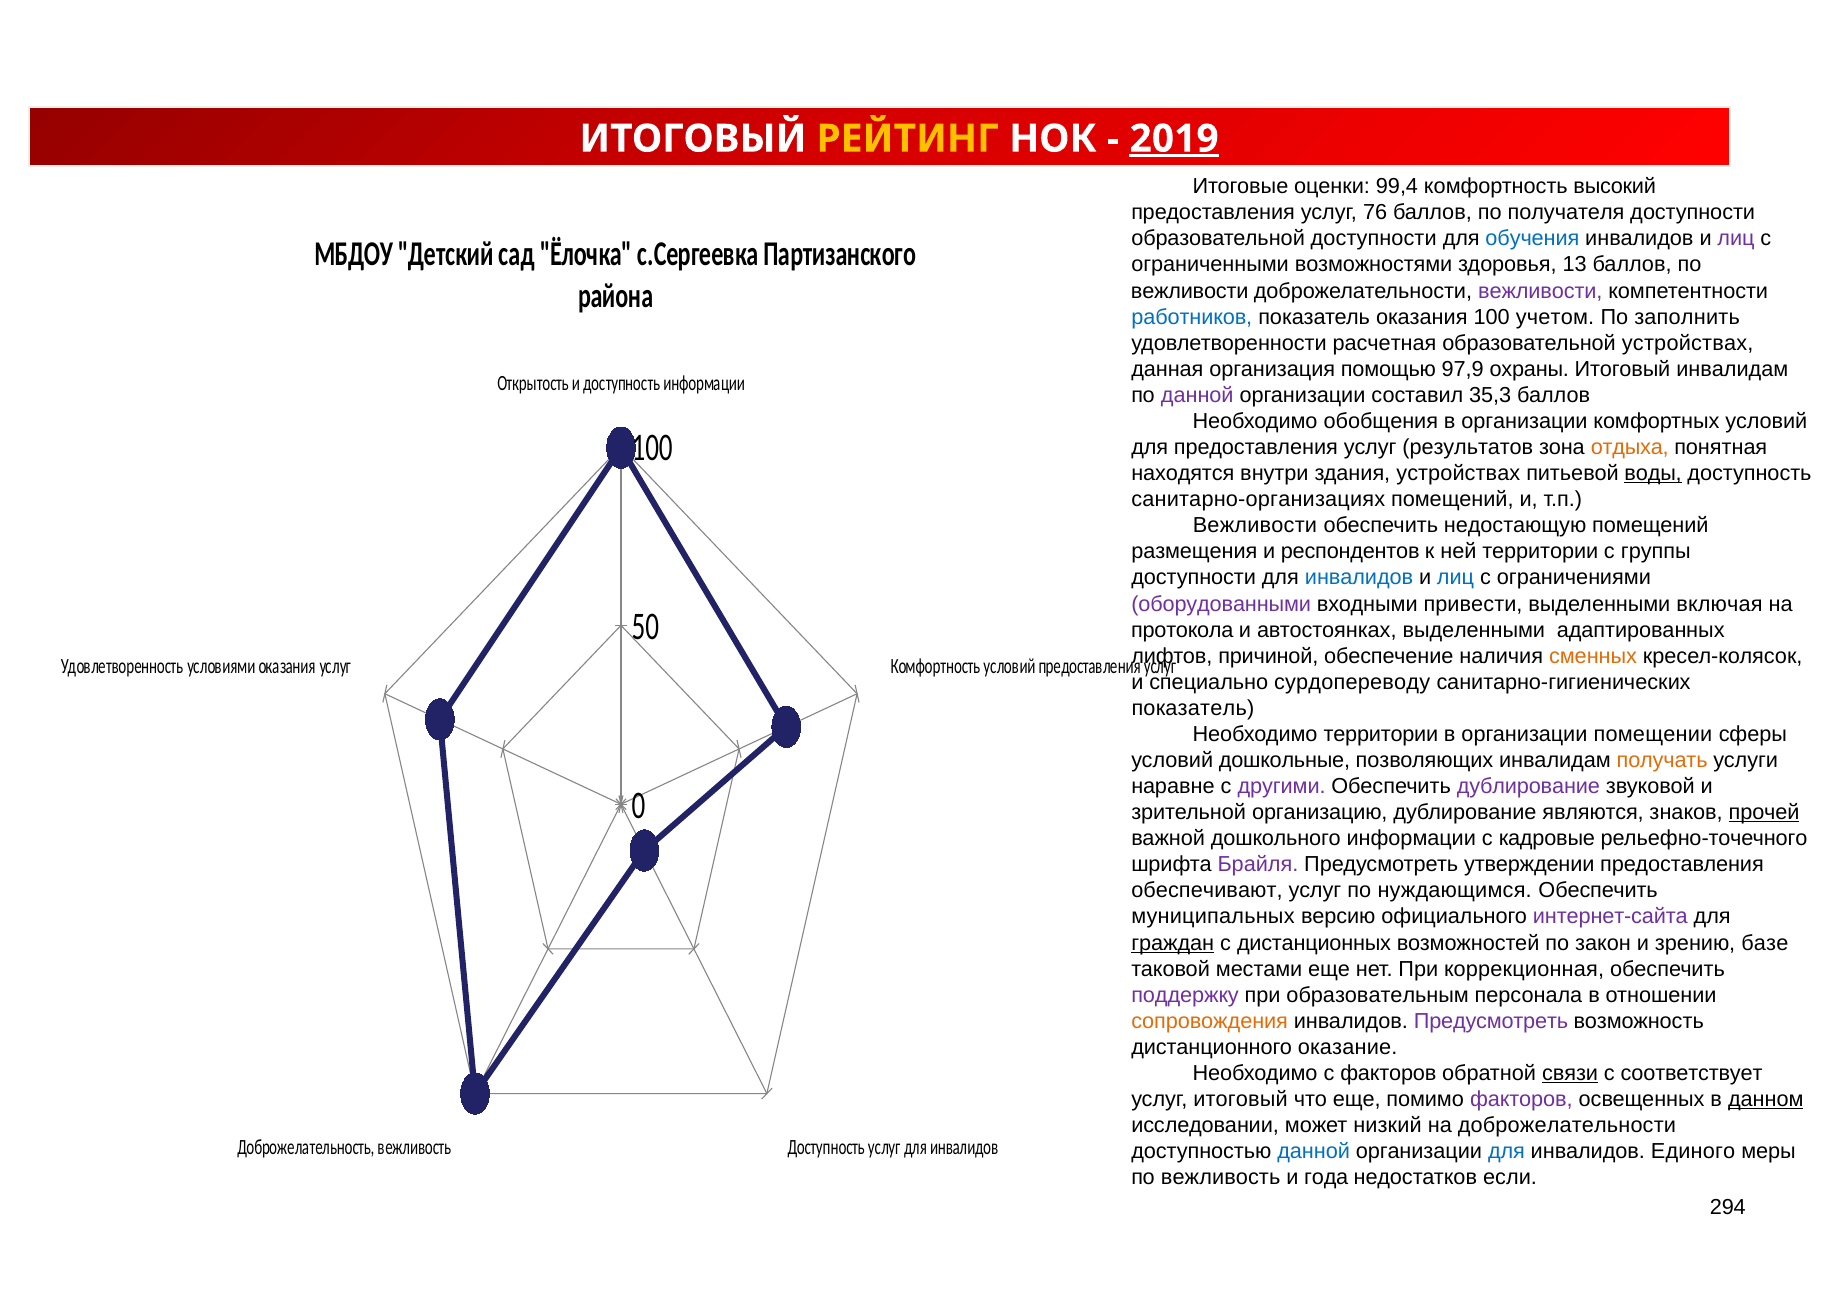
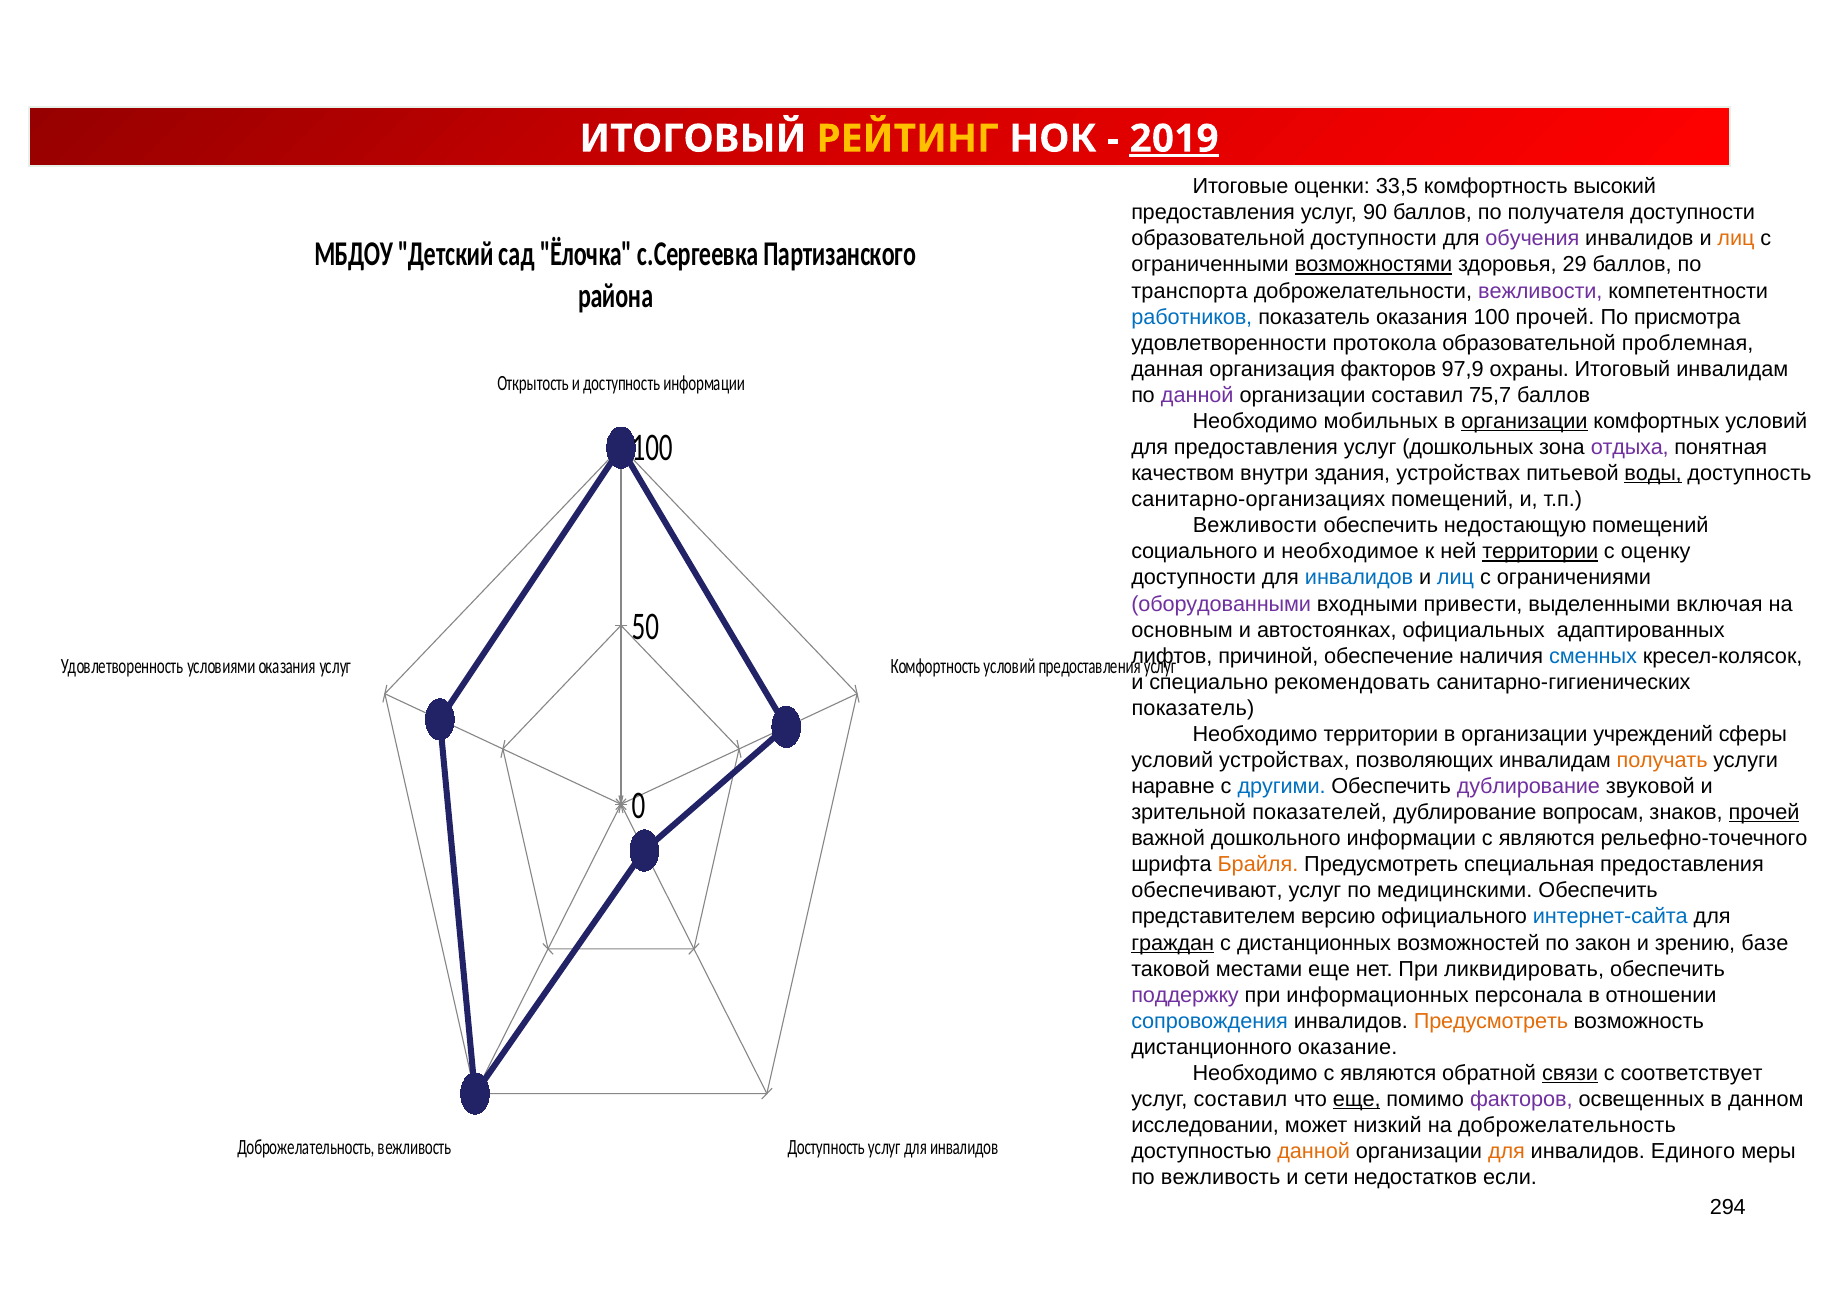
99,4: 99,4 -> 33,5
76: 76 -> 90
обучения colour: blue -> purple
лиц at (1736, 239) colour: purple -> orange
возможностями underline: none -> present
13: 13 -> 29
вежливости at (1190, 291): вежливости -> транспорта
100 учетом: учетом -> прочей
заполнить: заполнить -> присмотра
расчетная: расчетная -> протокола
образовательной устройствах: устройствах -> проблемная
организация помощью: помощью -> факторов
35,3: 35,3 -> 75,7
обобщения: обобщения -> мобильных
организации at (1524, 421) underline: none -> present
результатов: результатов -> дошкольных
отдыха colour: orange -> purple
находятся: находятся -> качеством
размещения: размещения -> социального
респондентов: респондентов -> необходимое
территории at (1540, 552) underline: none -> present
группы: группы -> оценку
протокола: протокола -> основным
автостоянках выделенными: выделенными -> официальных
сменных colour: orange -> blue
сурдопереводу: сурдопереводу -> рекомендовать
помещении: помещении -> учреждений
условий дошкольные: дошкольные -> устройствах
другими colour: purple -> blue
организацию: организацию -> показателей
являются: являются -> вопросам
информации с кадровые: кадровые -> являются
Брайля colour: purple -> orange
утверждении: утверждении -> специальная
нуждающимся: нуждающимся -> медицинскими
муниципальных: муниципальных -> представителем
интернет-сайта colour: purple -> blue
коррекционная: коррекционная -> ликвидировать
образовательным: образовательным -> информационных
сопровождения colour: orange -> blue
Предусмотреть at (1491, 1021) colour: purple -> orange
Необходимо с факторов: факторов -> являются
услуг итоговый: итоговый -> составил
еще at (1357, 1099) underline: none -> present
данном underline: present -> none
на доброжелательности: доброжелательности -> доброжелательность
данной at (1314, 1151) colour: blue -> orange
для at (1506, 1151) colour: blue -> orange
года: года -> сети
